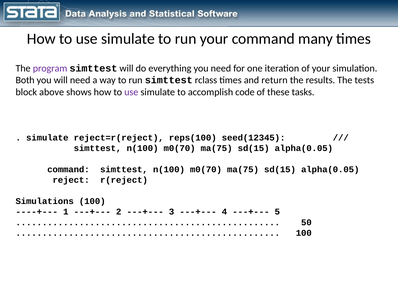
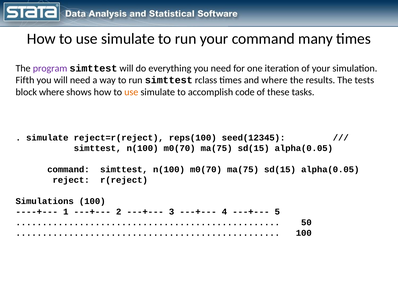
Both: Both -> Fifth
and return: return -> where
block above: above -> where
use at (131, 92) colour: purple -> orange
